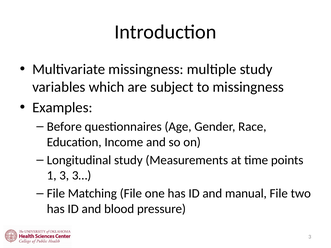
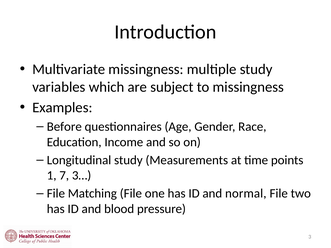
1 3: 3 -> 7
manual: manual -> normal
